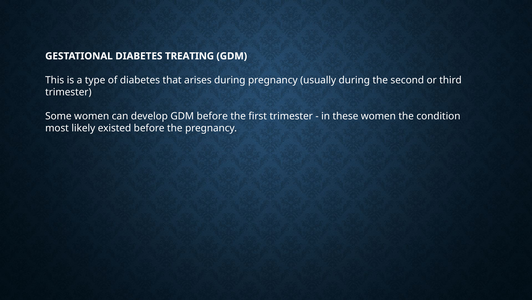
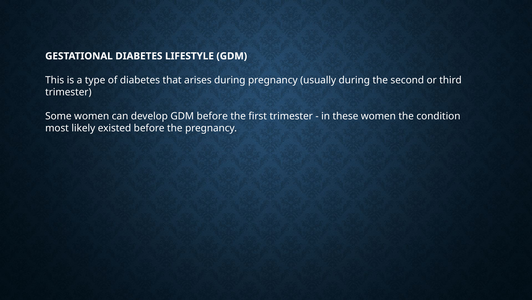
TREATING: TREATING -> LIFESTYLE
